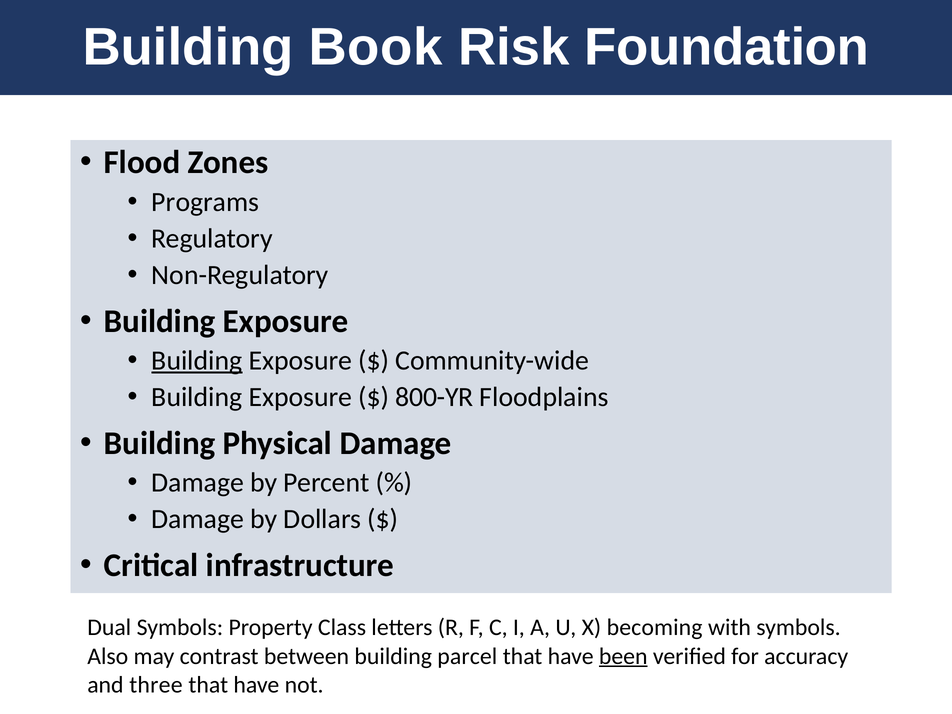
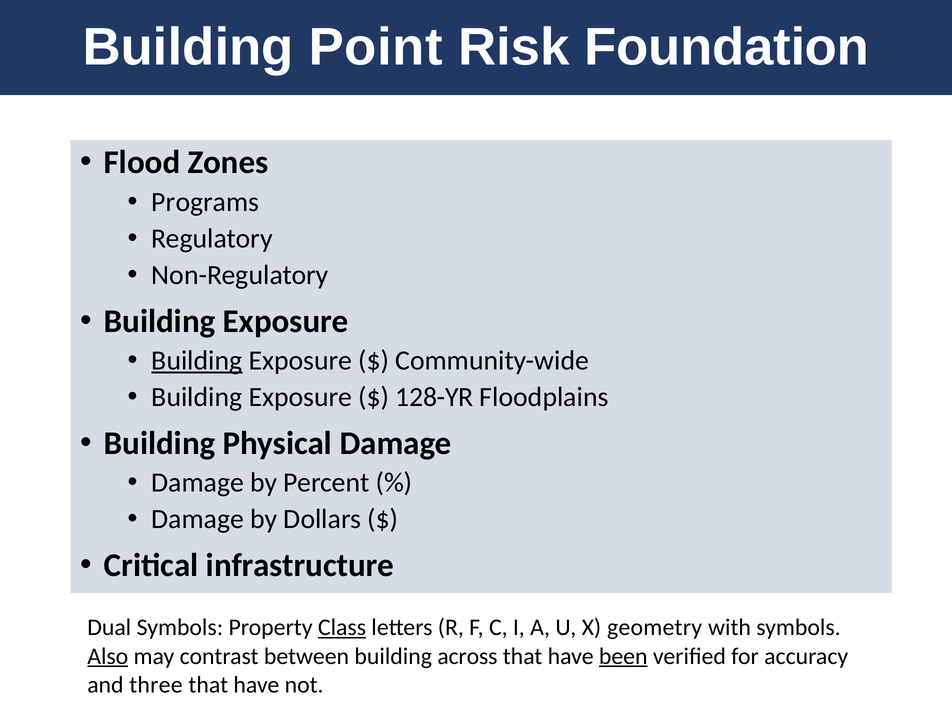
Book: Book -> Point
800-YR: 800-YR -> 128-YR
Class underline: none -> present
becoming: becoming -> geometry
Also underline: none -> present
parcel: parcel -> across
